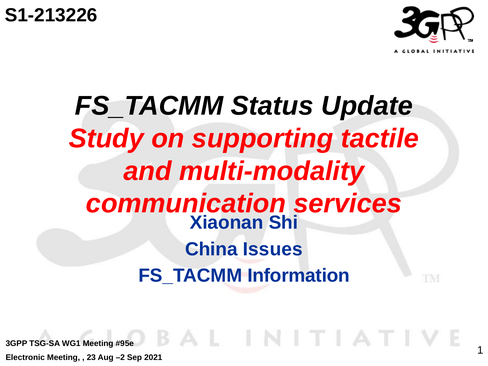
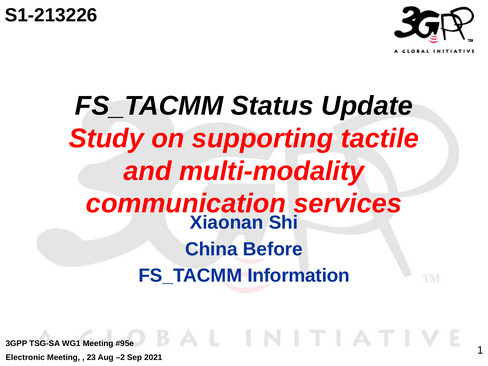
Issues: Issues -> Before
